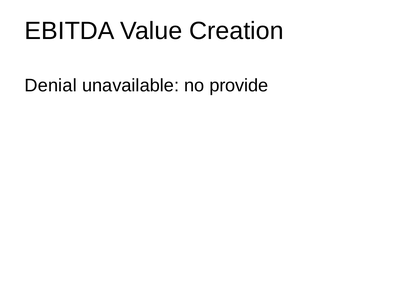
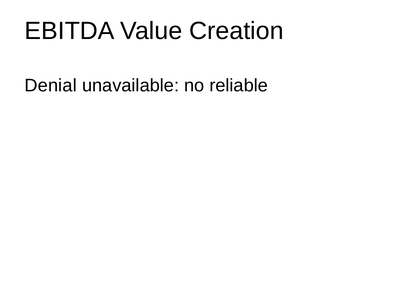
provide: provide -> reliable
